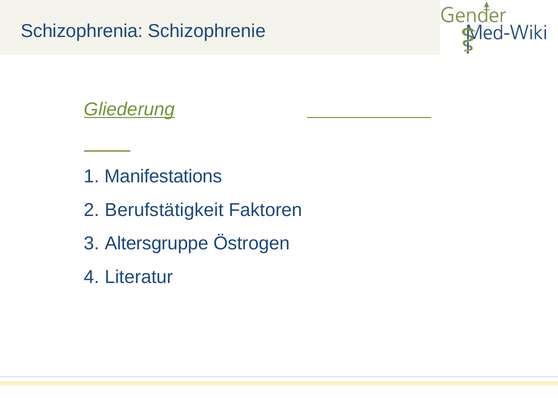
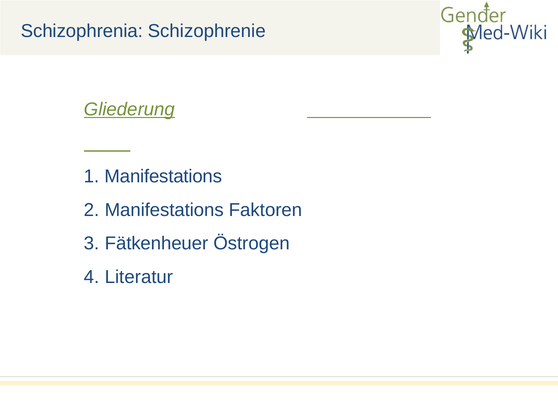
Berufstätigkeit at (164, 210): Berufstätigkeit -> Manifestations
Altersgruppe: Altersgruppe -> Fätkenheuer
